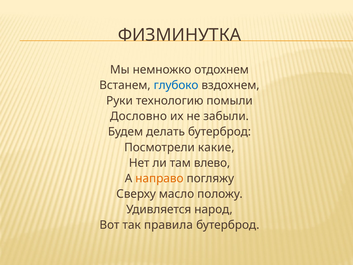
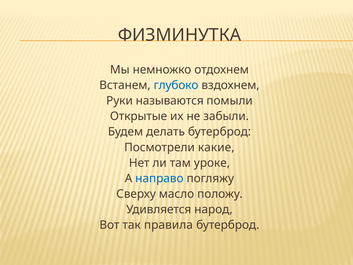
технологию: технологию -> называются
Дословно: Дословно -> Открытые
влево: влево -> уроке
направо colour: orange -> blue
